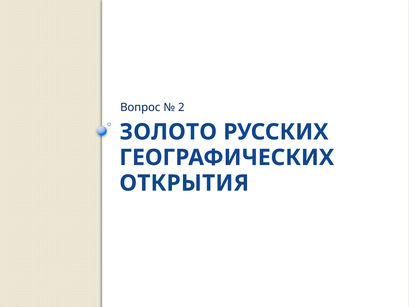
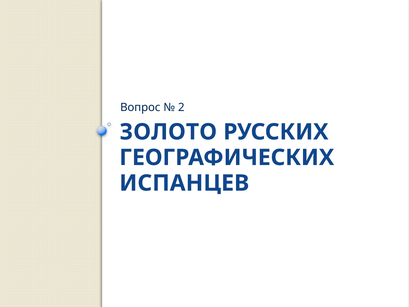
ОТКРЫТИЯ: ОТКРЫТИЯ -> ИСПАНЦЕВ
